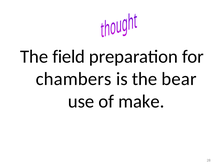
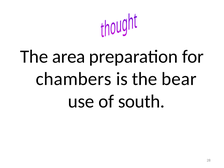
field: field -> area
make: make -> south
